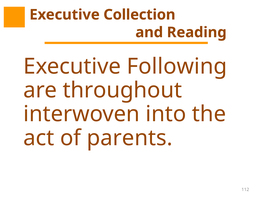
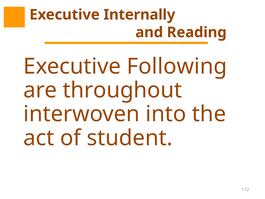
Collection: Collection -> Internally
parents: parents -> student
